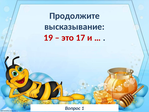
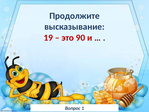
17: 17 -> 90
